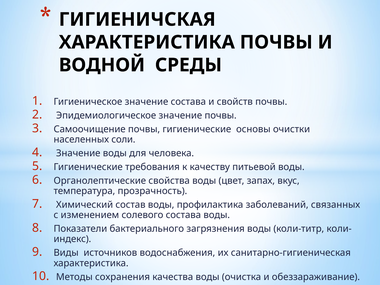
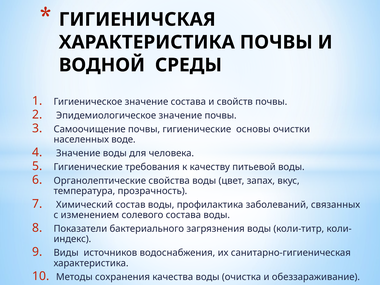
соли: соли -> воде
